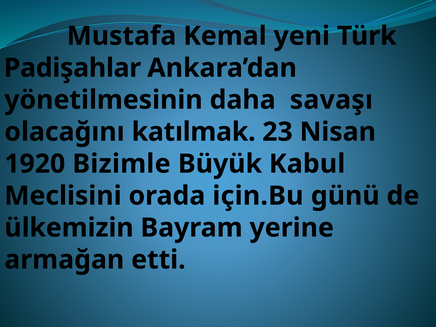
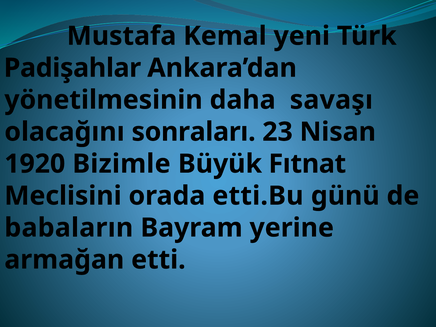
katılmak: katılmak -> sonraları
Kabul: Kabul -> Fıtnat
için.Bu: için.Bu -> etti.Bu
ülkemizin: ülkemizin -> babaların
